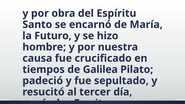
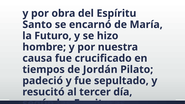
Galilea: Galilea -> Jordán
